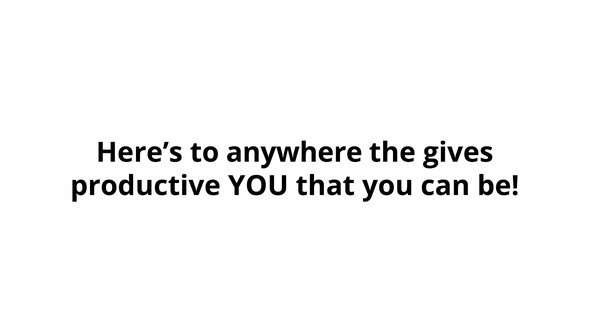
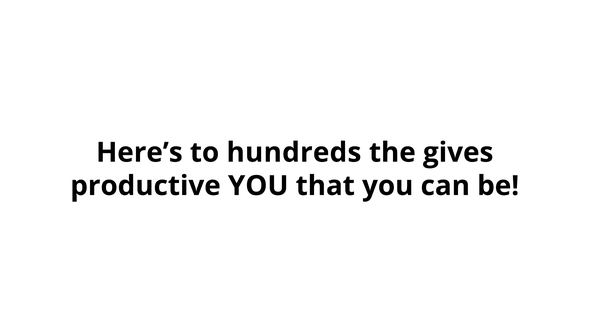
anywhere: anywhere -> hundreds
